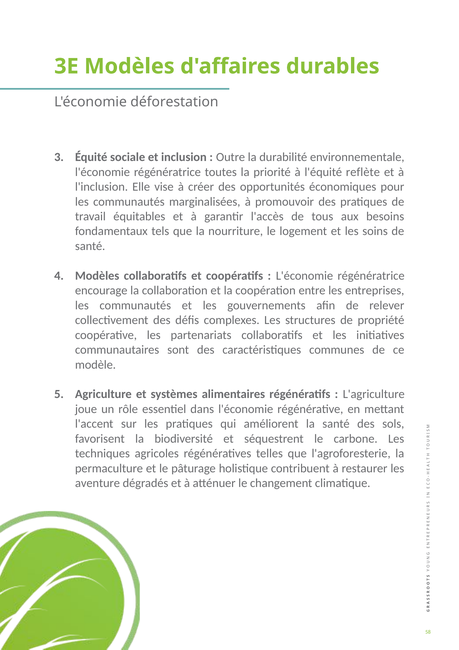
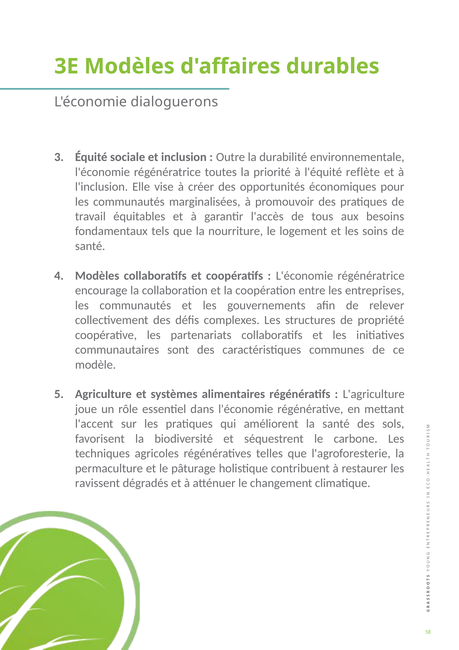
déforestation: déforestation -> dialoguerons
aventure: aventure -> ravissent
